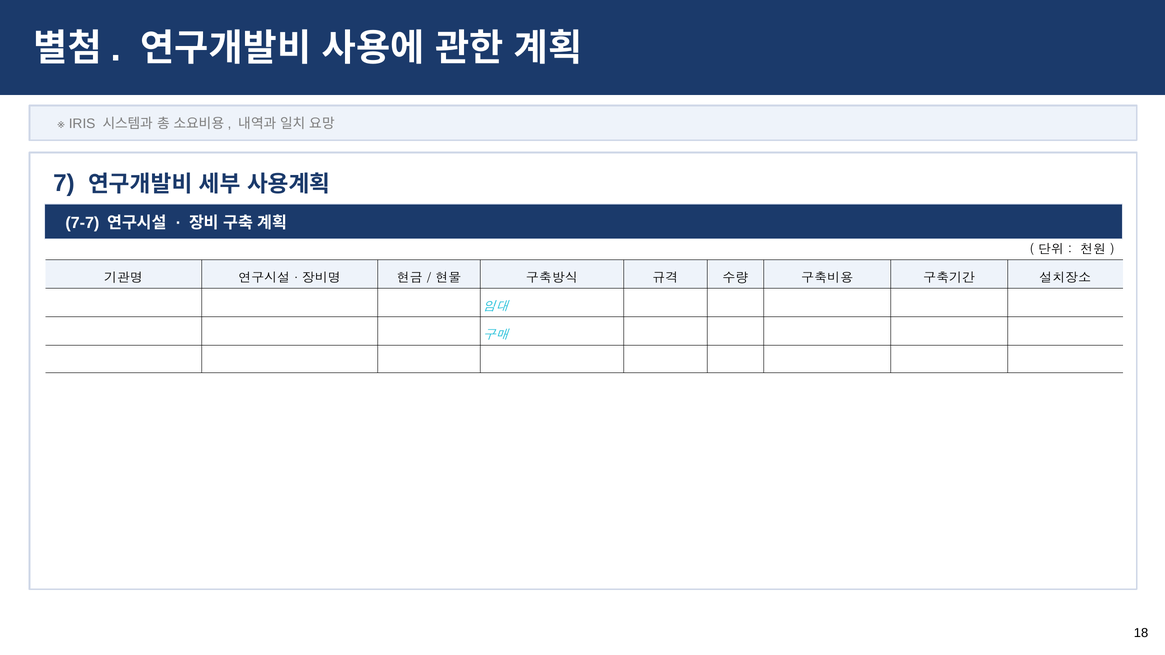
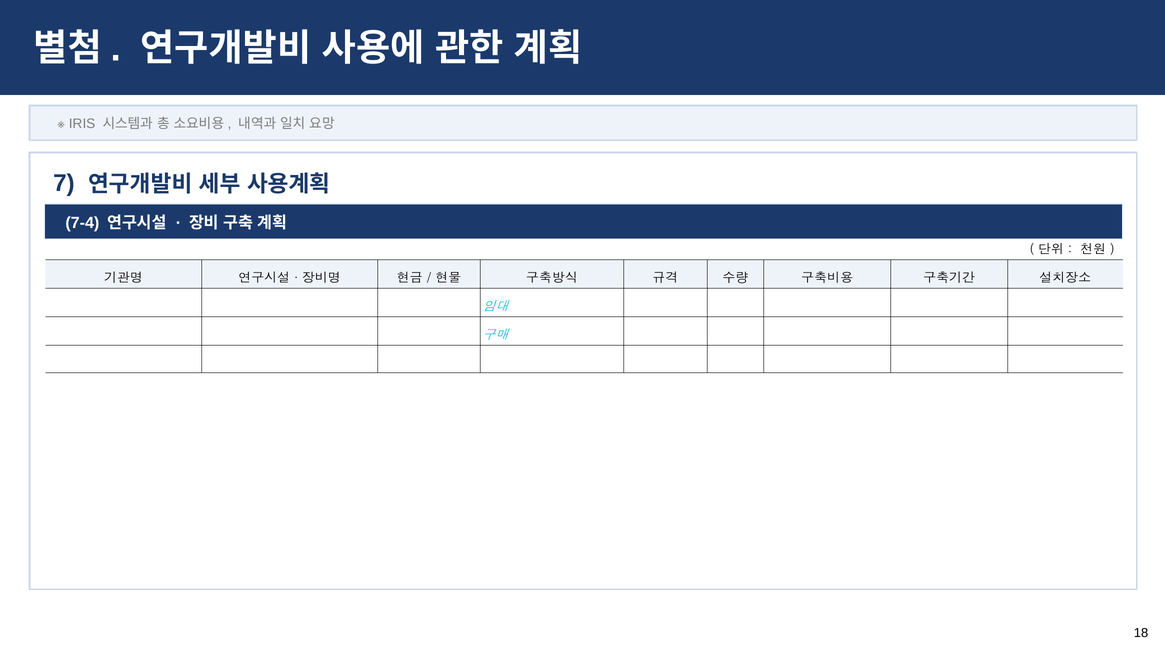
7-7: 7-7 -> 7-4
